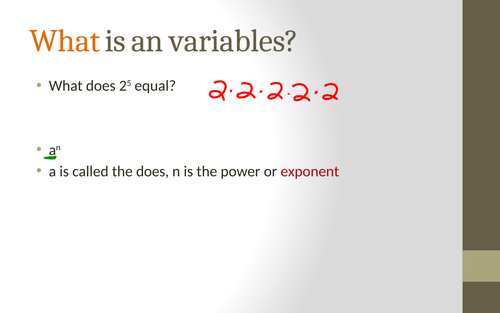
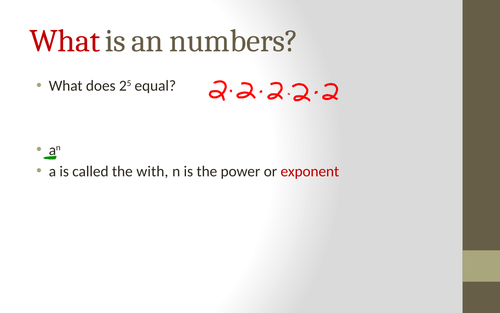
What at (65, 41) colour: orange -> red
variables: variables -> numbers
the does: does -> with
